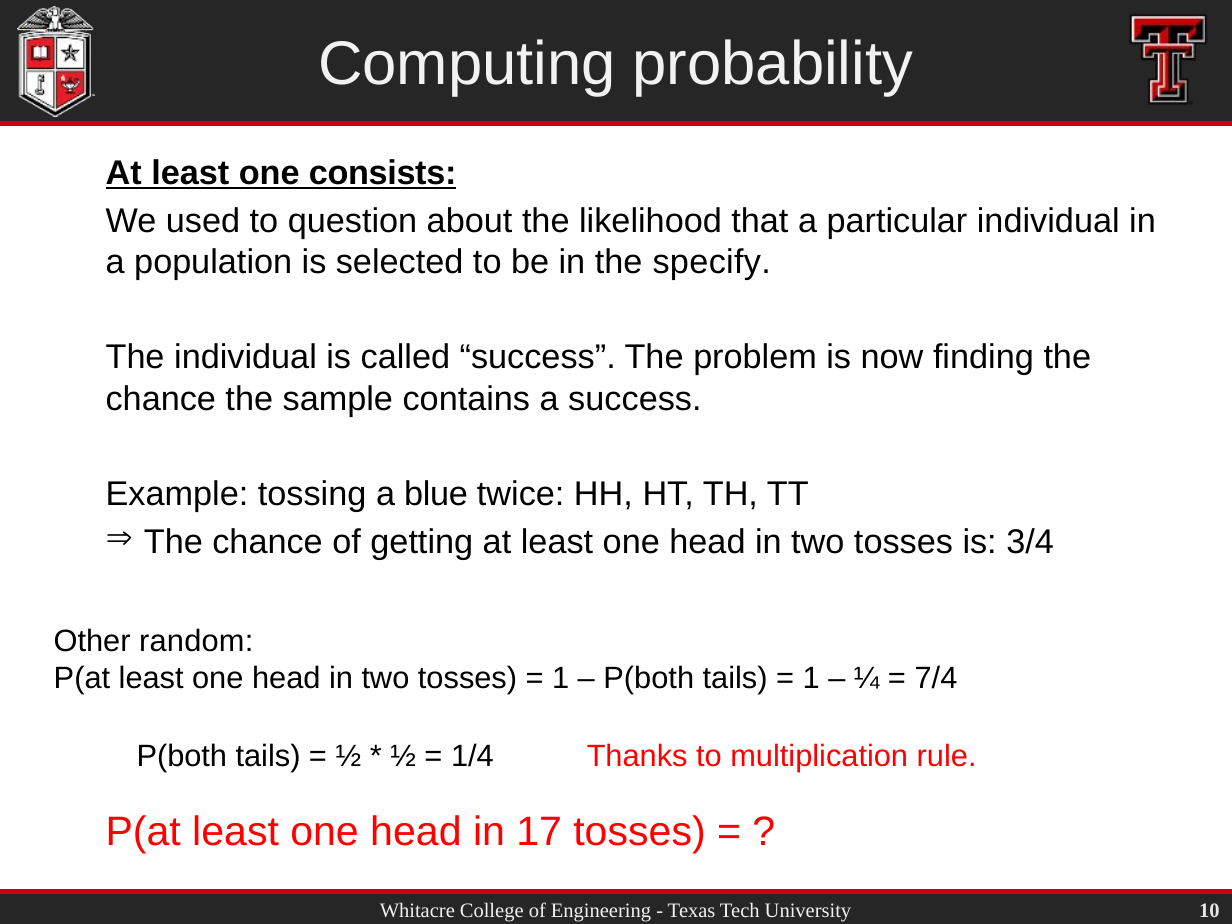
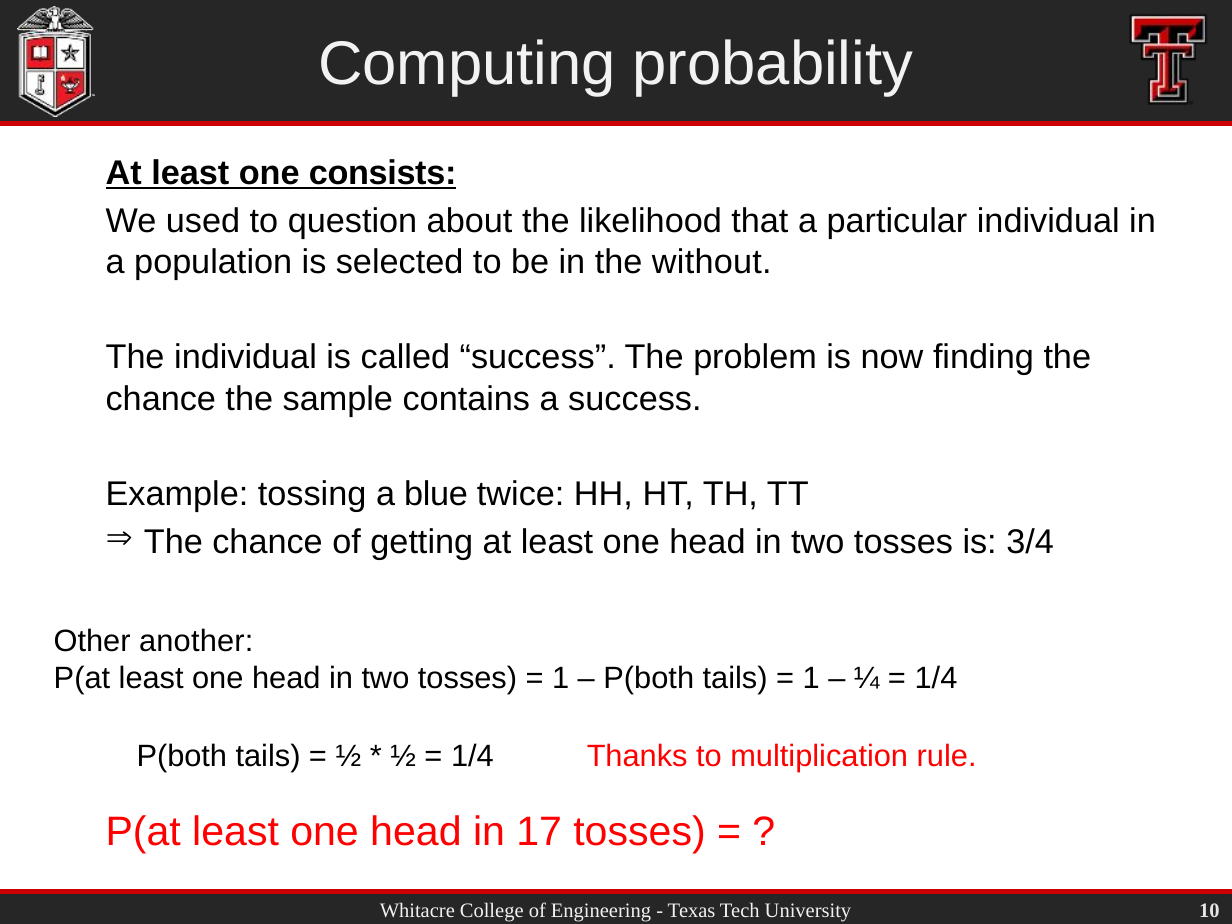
specify: specify -> without
random: random -> another
7/4 at (936, 678): 7/4 -> 1/4
